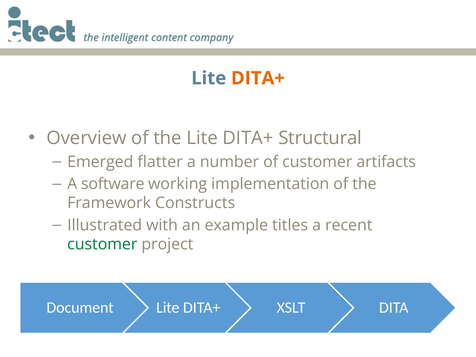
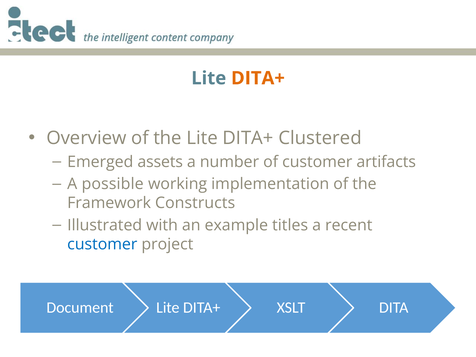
Structural: Structural -> Clustered
flatter: flatter -> assets
software: software -> possible
customer at (102, 244) colour: green -> blue
